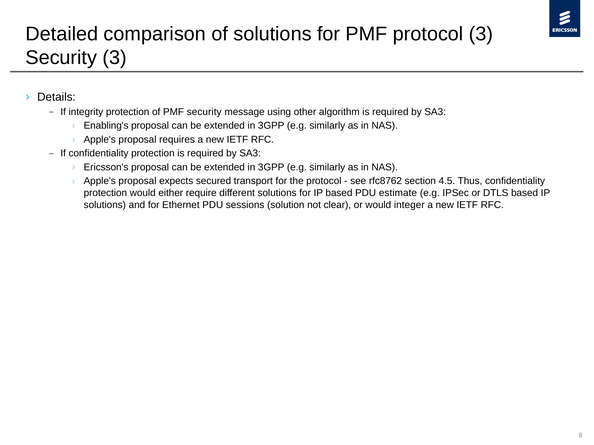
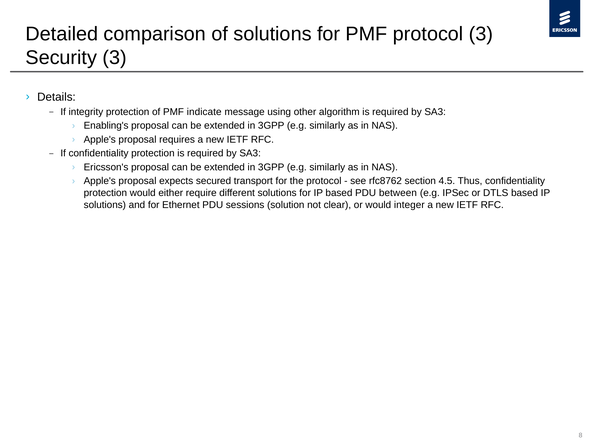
PMF security: security -> indicate
estimate: estimate -> between
